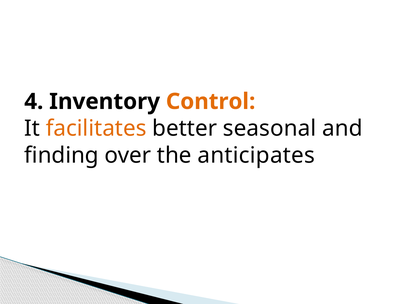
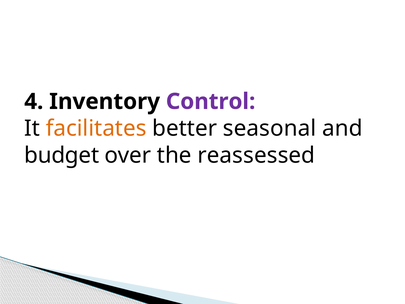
Control colour: orange -> purple
finding: finding -> budget
anticipates: anticipates -> reassessed
